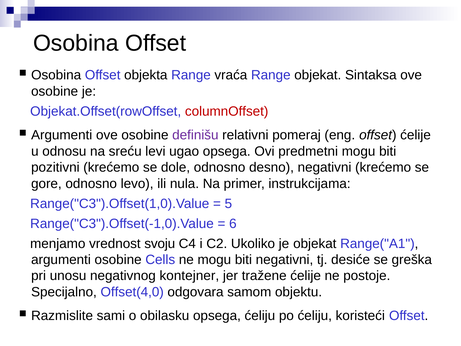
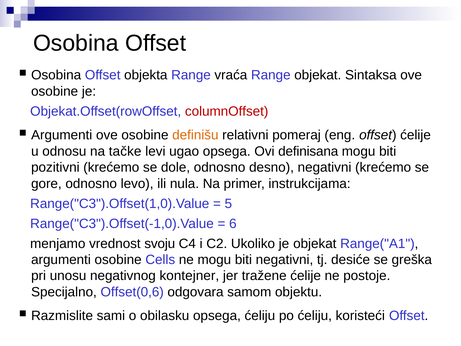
definišu colour: purple -> orange
sreću: sreću -> tačke
predmetni: predmetni -> definisana
Offset(4,0: Offset(4,0 -> Offset(0,6
